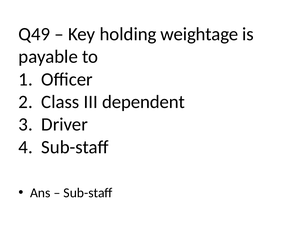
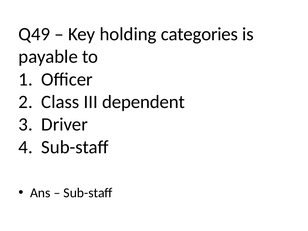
weightage: weightage -> categories
